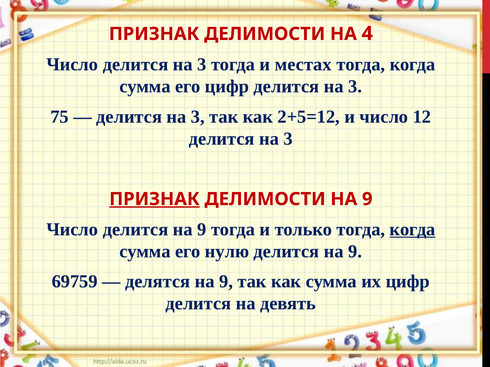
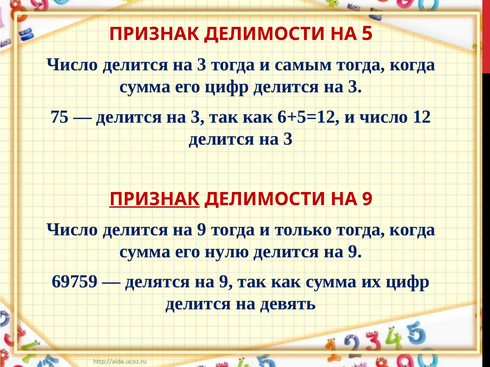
4: 4 -> 5
местах: местах -> самым
2+5=12: 2+5=12 -> 6+5=12
когда at (413, 230) underline: present -> none
